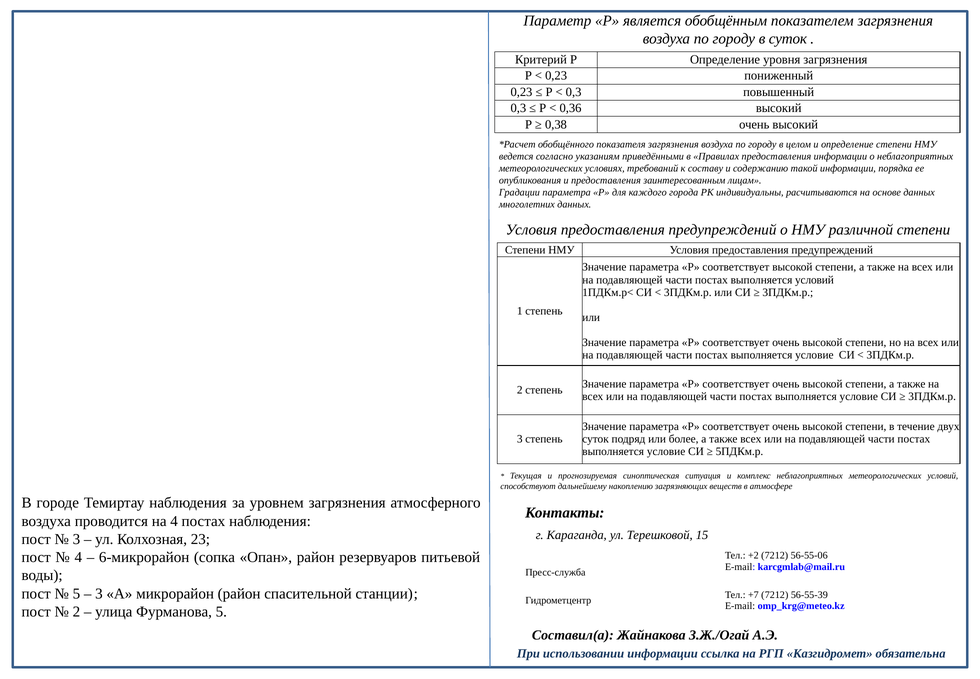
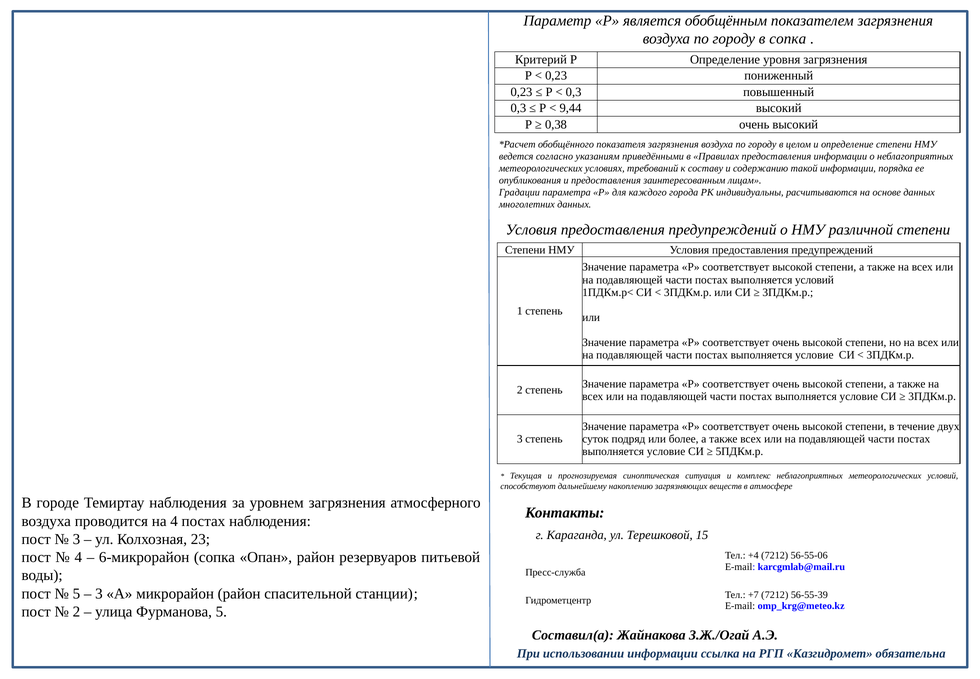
в суток: суток -> сопка
0,36: 0,36 -> 9,44
+2: +2 -> +4
